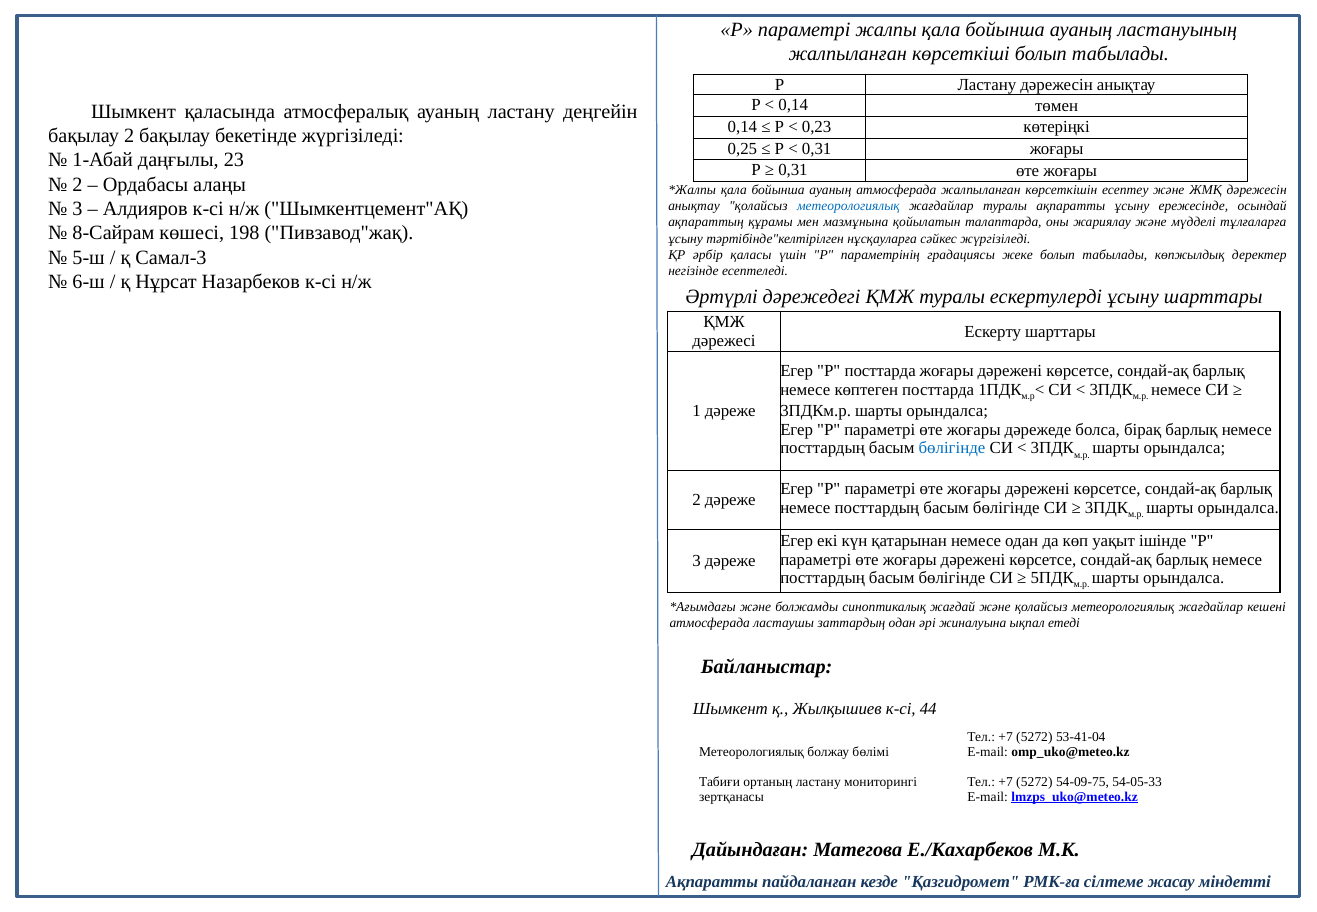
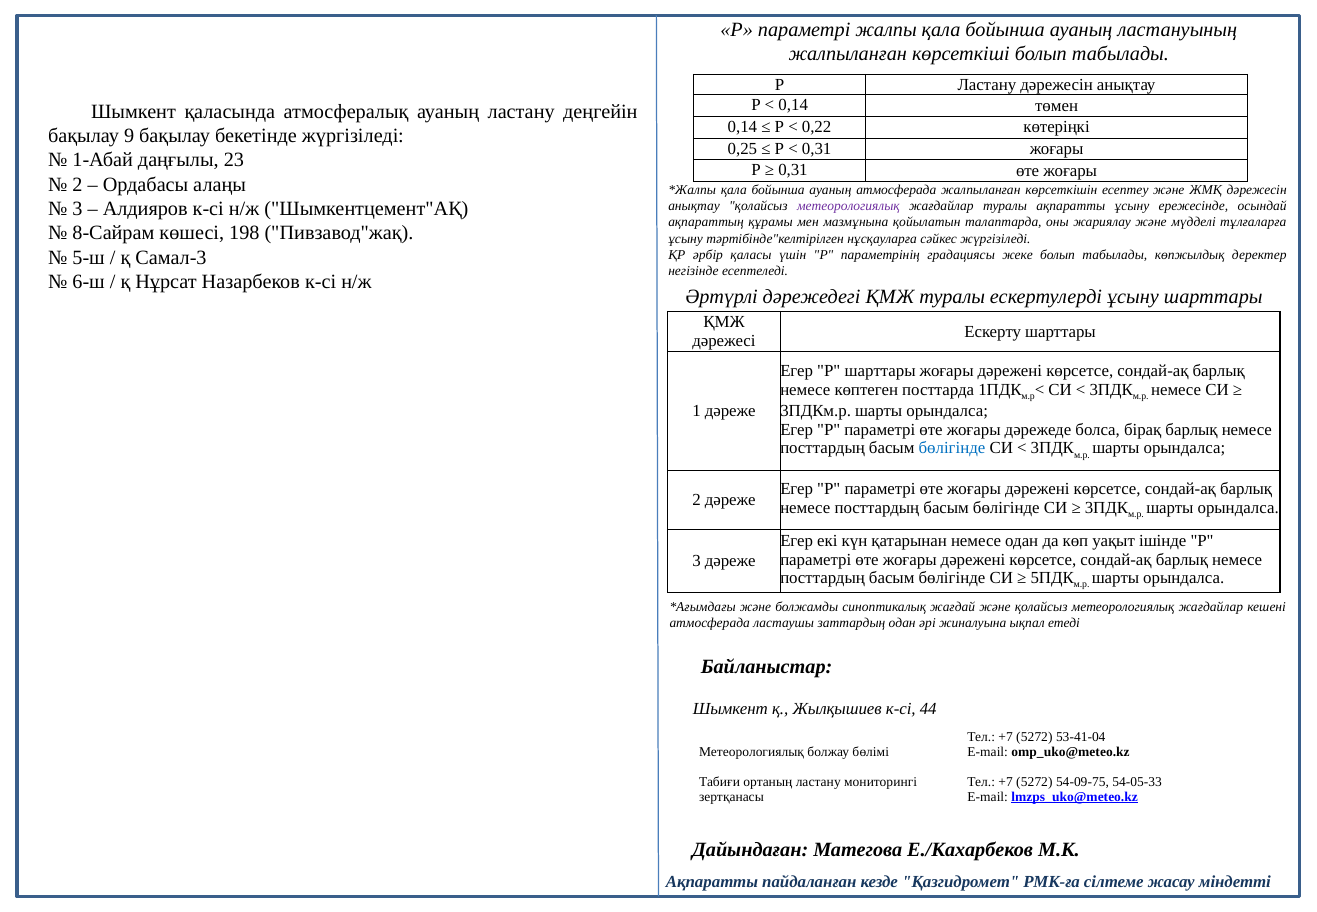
0,23: 0,23 -> 0,22
бақылау 2: 2 -> 9
метеорологиялық at (848, 206) colour: blue -> purple
Р посттарда: посттарда -> шарттары
